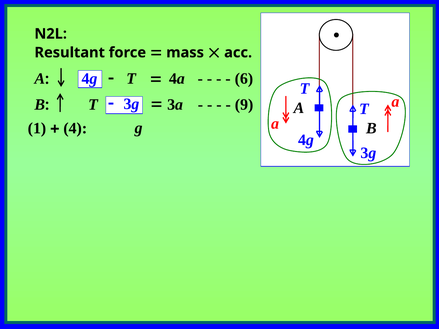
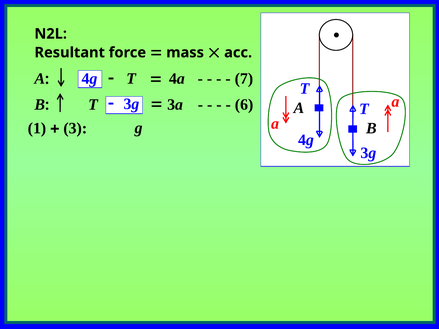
6: 6 -> 7
9: 9 -> 6
4: 4 -> 3
